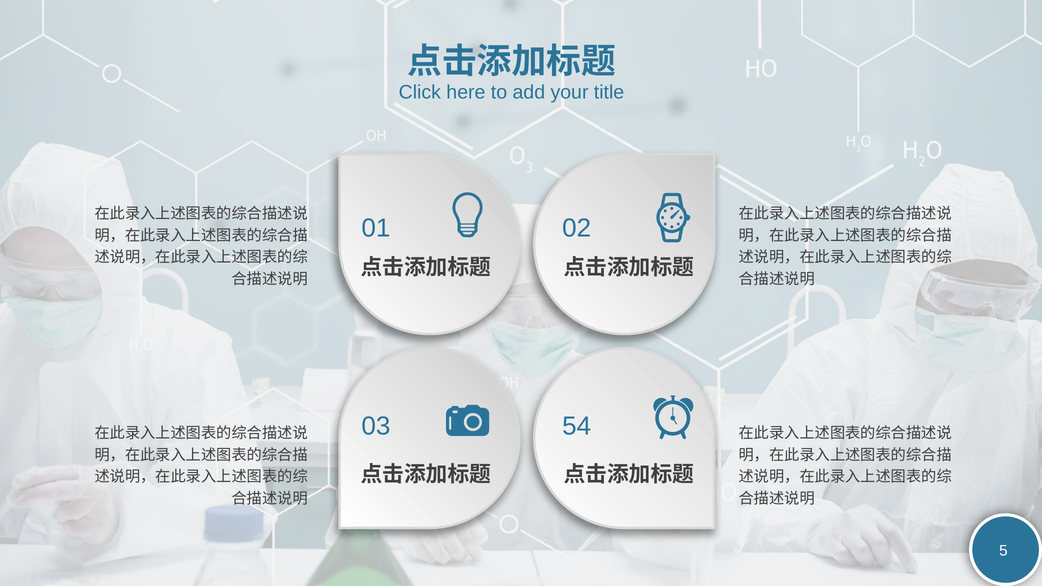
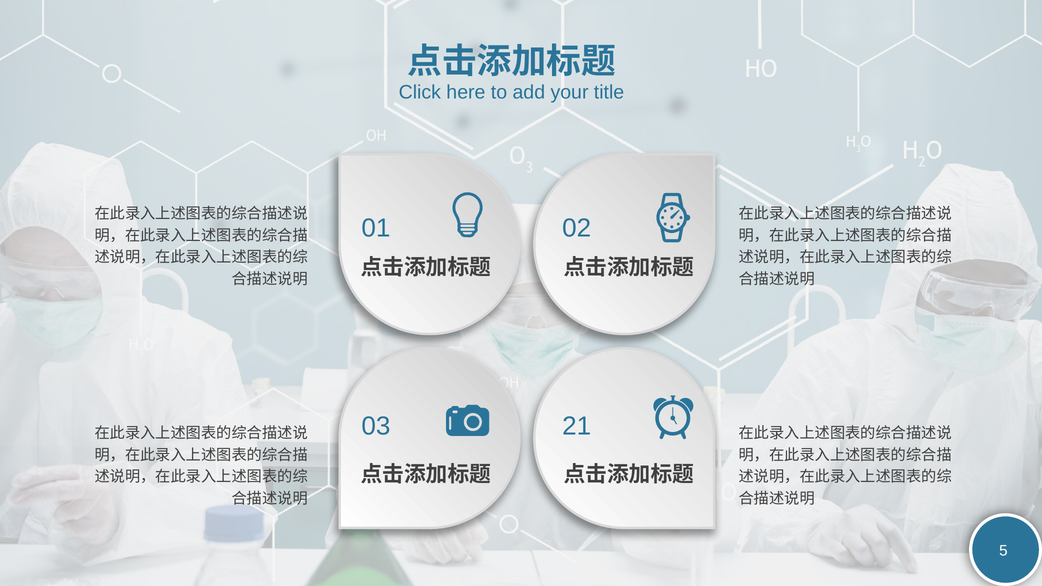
54: 54 -> 21
